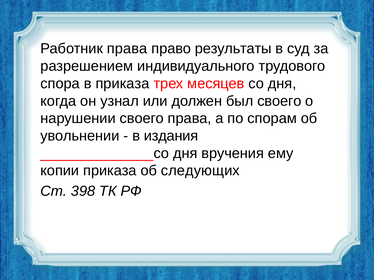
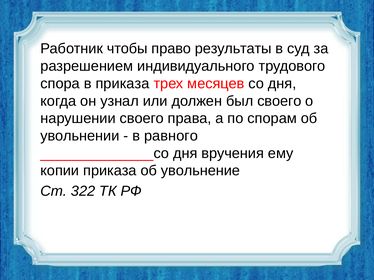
Работник права: права -> чтобы
издания: издания -> равного
следующих: следующих -> увольнение
398: 398 -> 322
